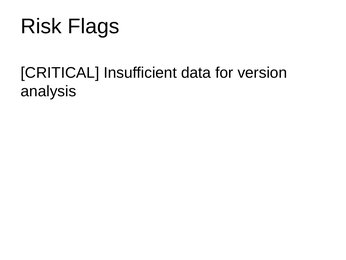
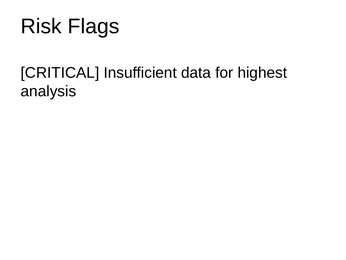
version: version -> highest
